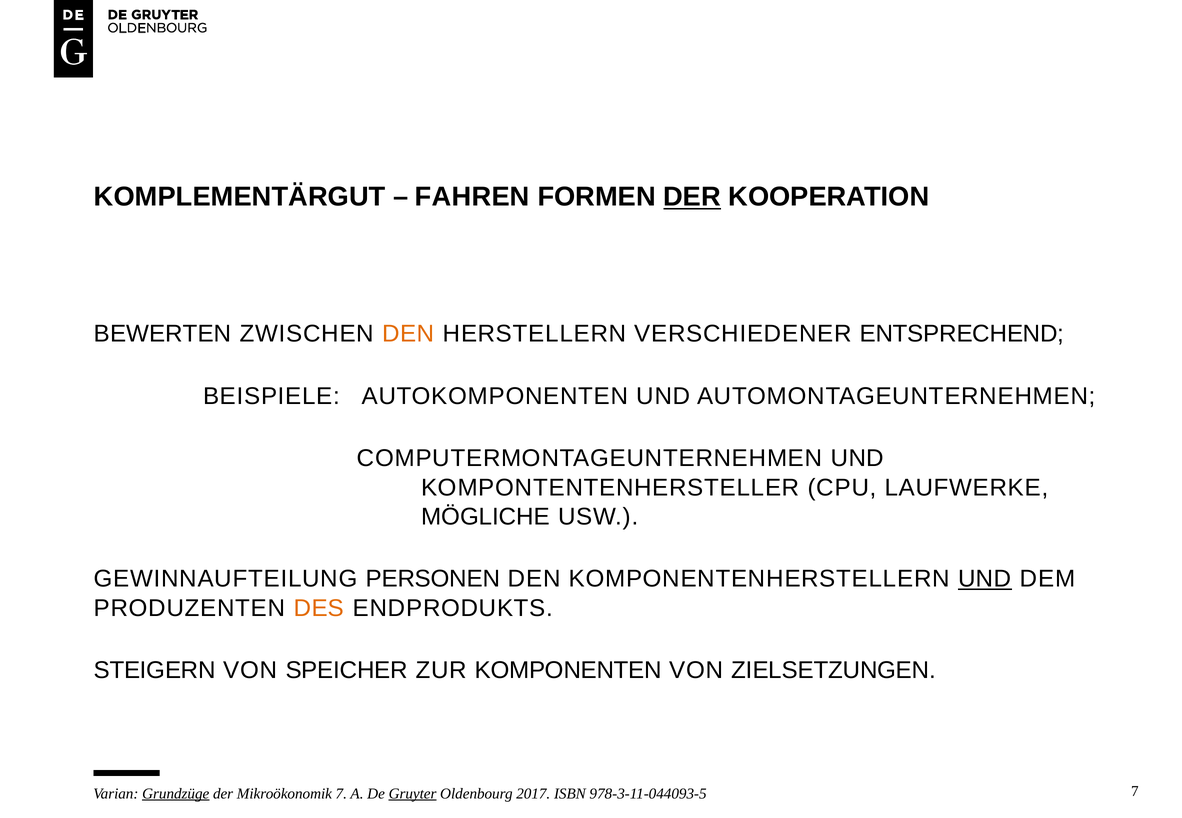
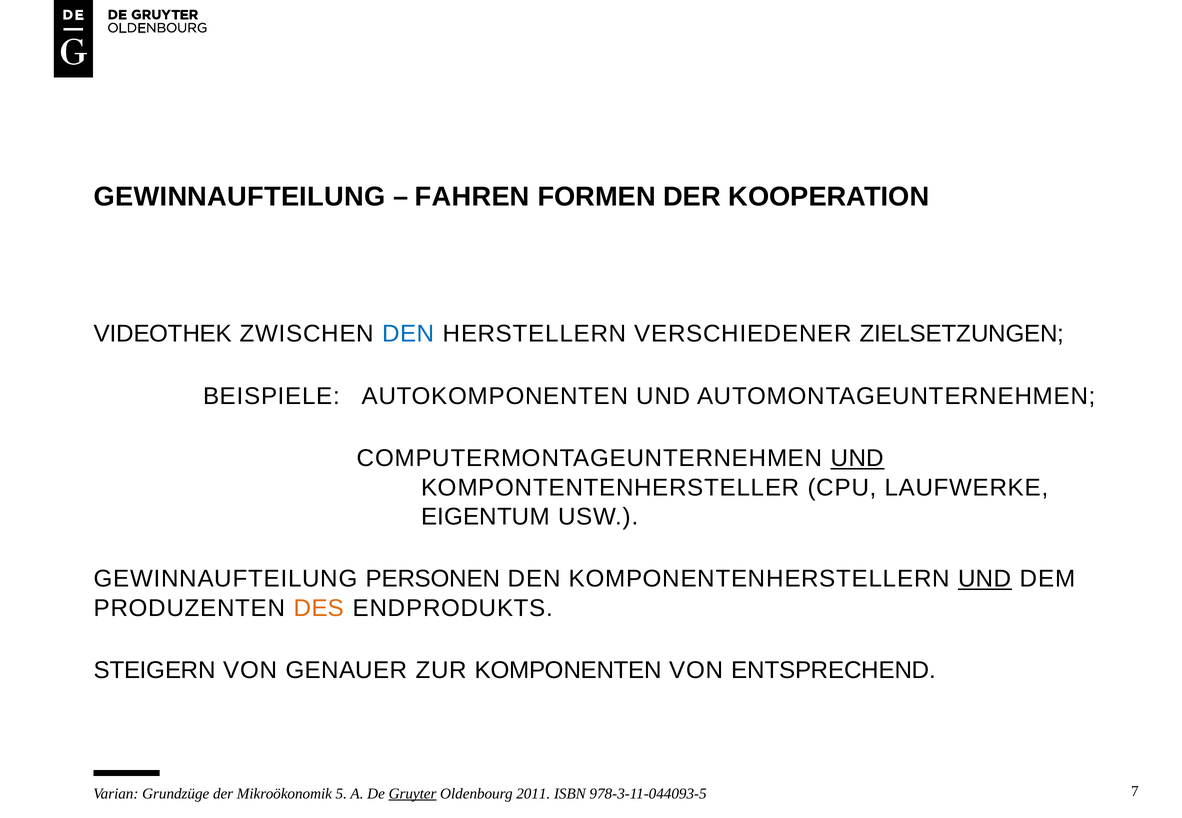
KOMPLEMENTÄRGUT at (240, 197): KOMPLEMENTÄRGUT -> GEWINNAUFTEILUNG
DER at (692, 197) underline: present -> none
BEWERTEN: BEWERTEN -> VIDEOTHEK
DEN at (408, 334) colour: orange -> blue
ENTSPRECHEND: ENTSPRECHEND -> ZIELSETZUNGEN
UND at (857, 459) underline: none -> present
MÖGLICHE: MÖGLICHE -> EIGENTUM
SPEICHER: SPEICHER -> GENAUER
ZIELSETZUNGEN: ZIELSETZUNGEN -> ENTSPRECHEND
Grundzüge underline: present -> none
Mikroökonomik 7: 7 -> 5
2017: 2017 -> 2011
